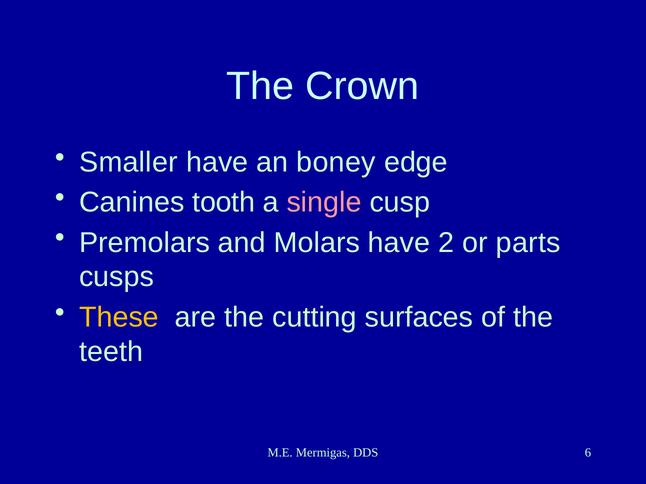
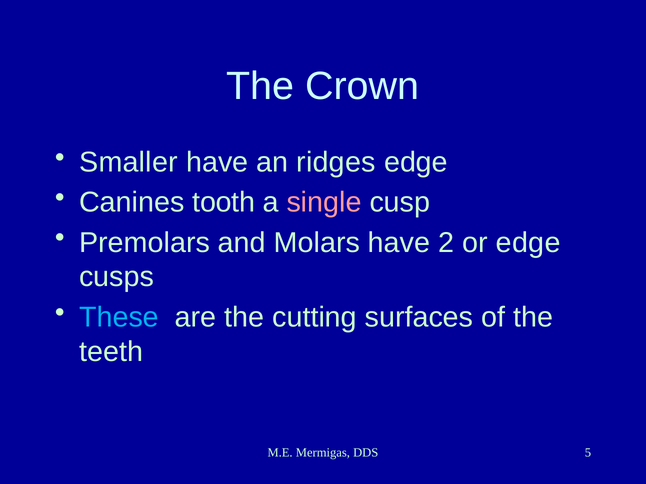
boney: boney -> ridges
or parts: parts -> edge
These colour: yellow -> light blue
6: 6 -> 5
